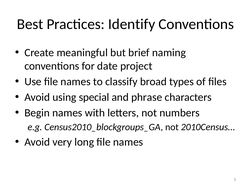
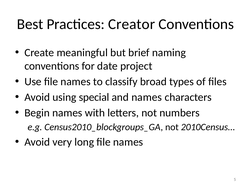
Identify: Identify -> Creator
and phrase: phrase -> names
